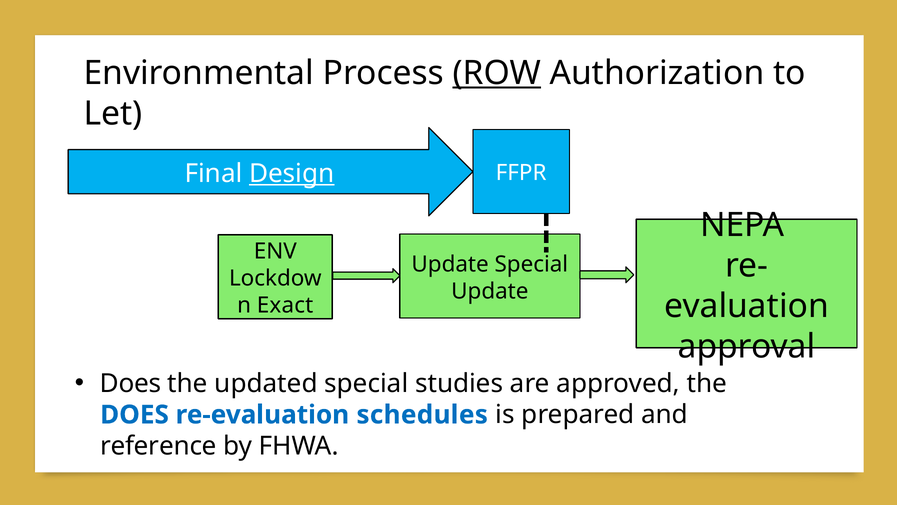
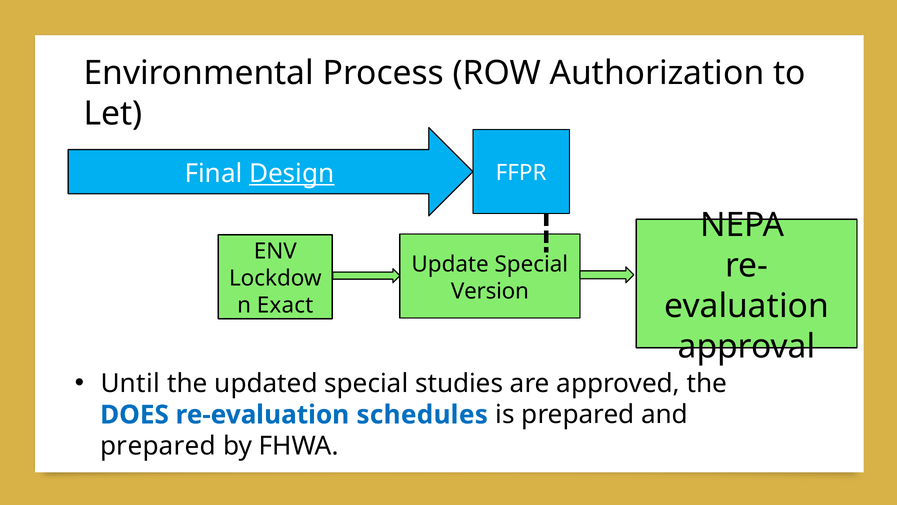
ROW underline: present -> none
Update at (490, 291): Update -> Version
Does at (130, 383): Does -> Until
reference at (158, 446): reference -> prepared
